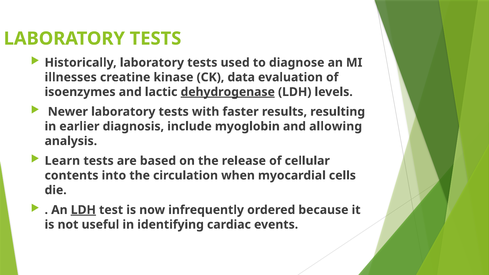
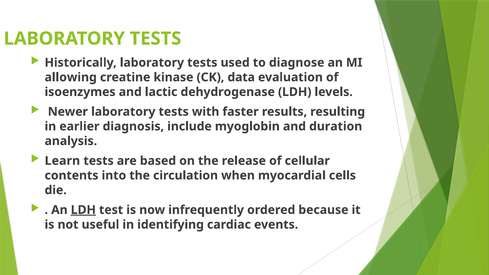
illnesses: illnesses -> allowing
dehydrogenase underline: present -> none
allowing: allowing -> duration
